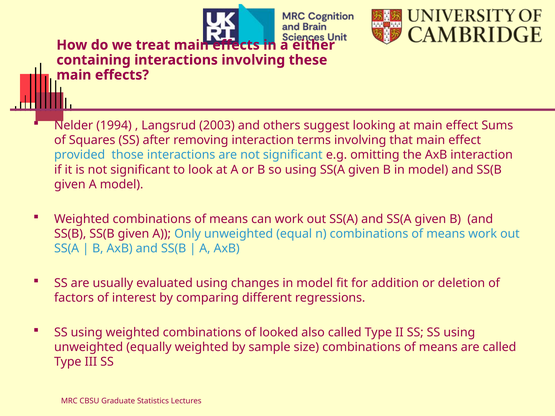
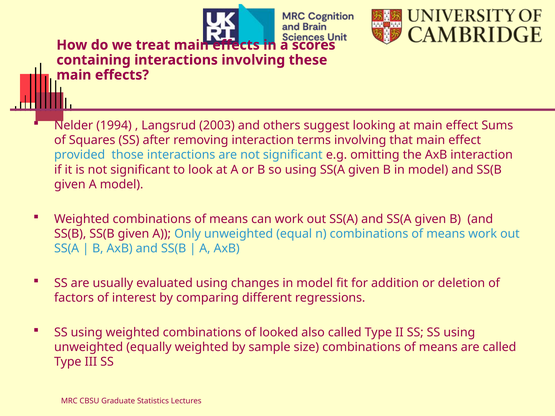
either: either -> scores
